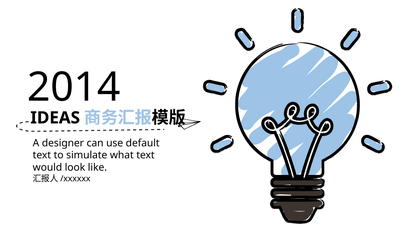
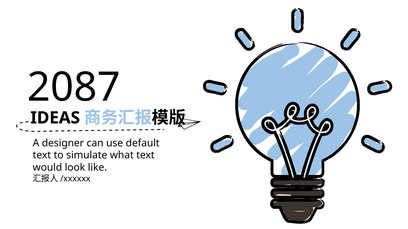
2014: 2014 -> 2087
